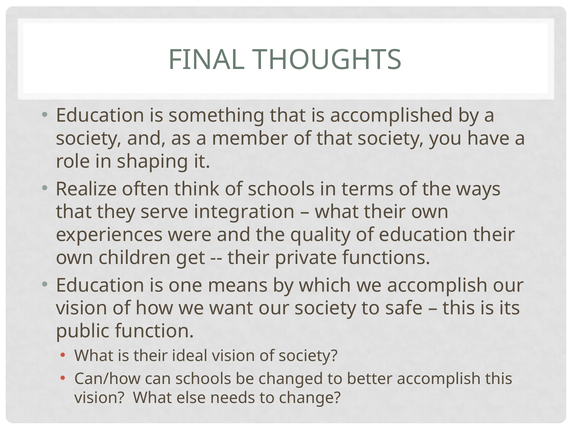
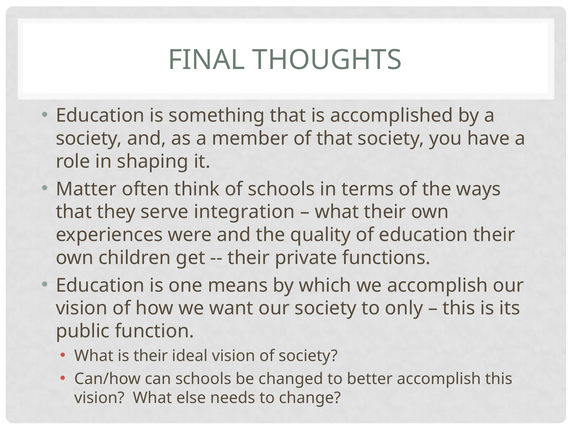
Realize: Realize -> Matter
safe: safe -> only
